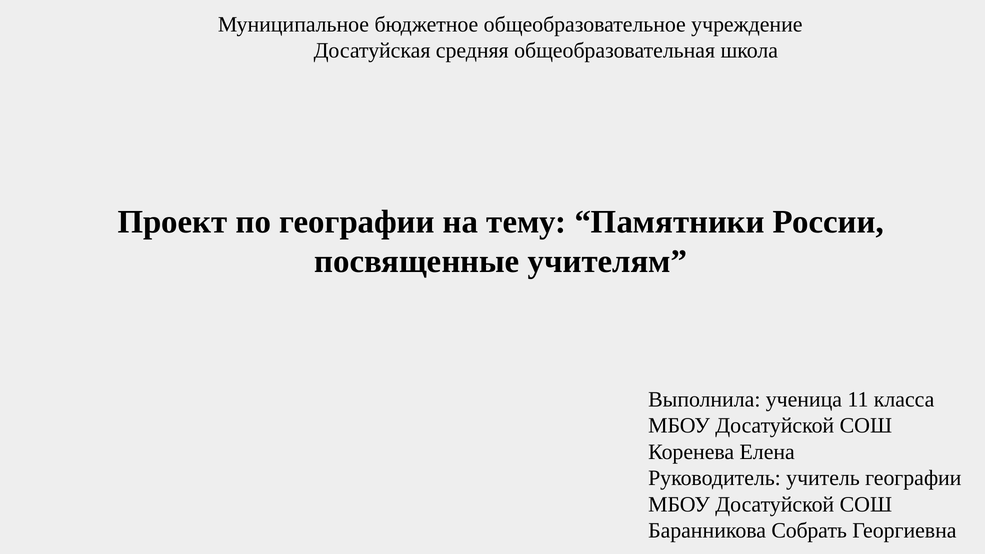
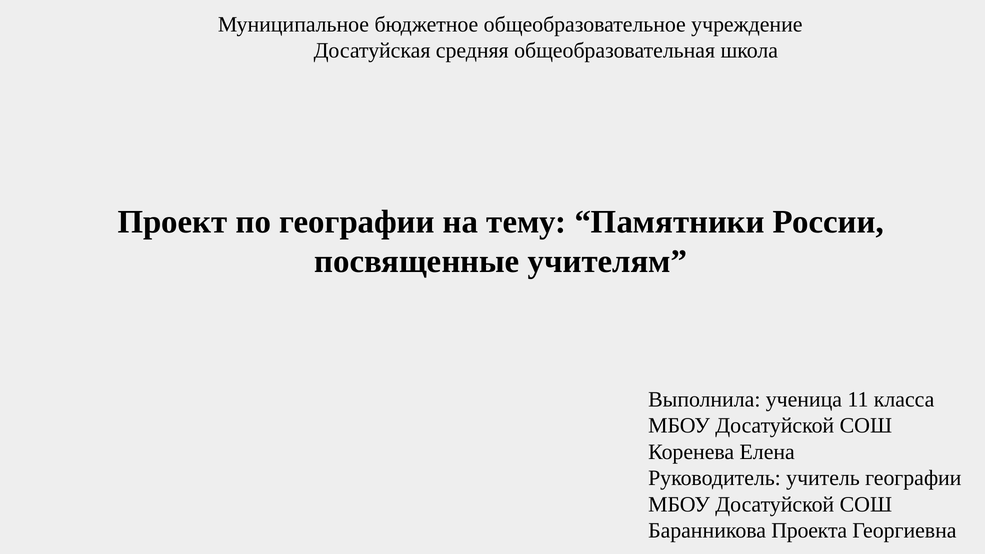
Собрать: Собрать -> Проекта
